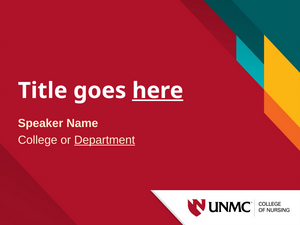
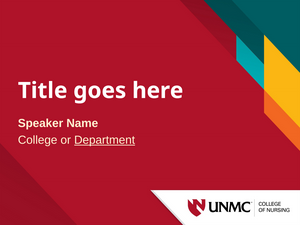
here underline: present -> none
